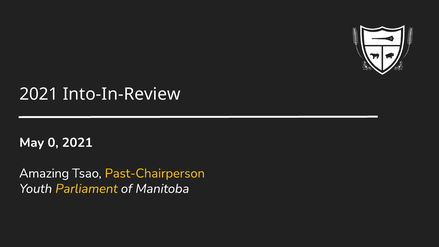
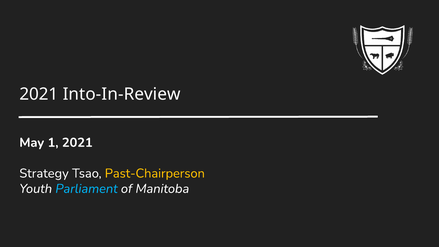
0: 0 -> 1
Amazing: Amazing -> Strategy
Parliament colour: yellow -> light blue
